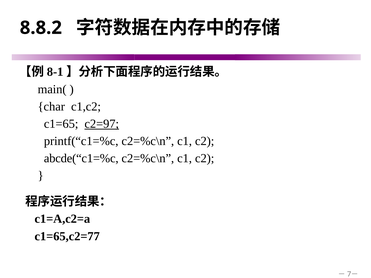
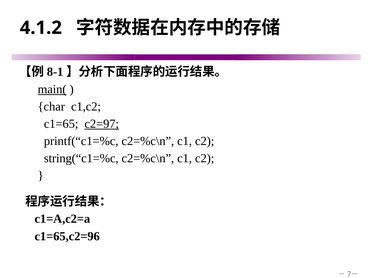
8.8.2: 8.8.2 -> 4.1.2
main( underline: none -> present
abcde(“c1=%c: abcde(“c1=%c -> string(“c1=%c
c1=65,c2=77: c1=65,c2=77 -> c1=65,c2=96
